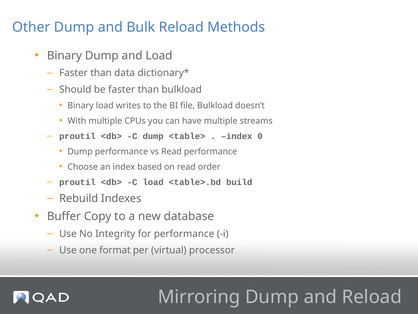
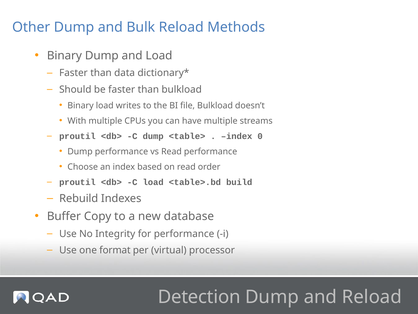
Mirroring: Mirroring -> Detection
